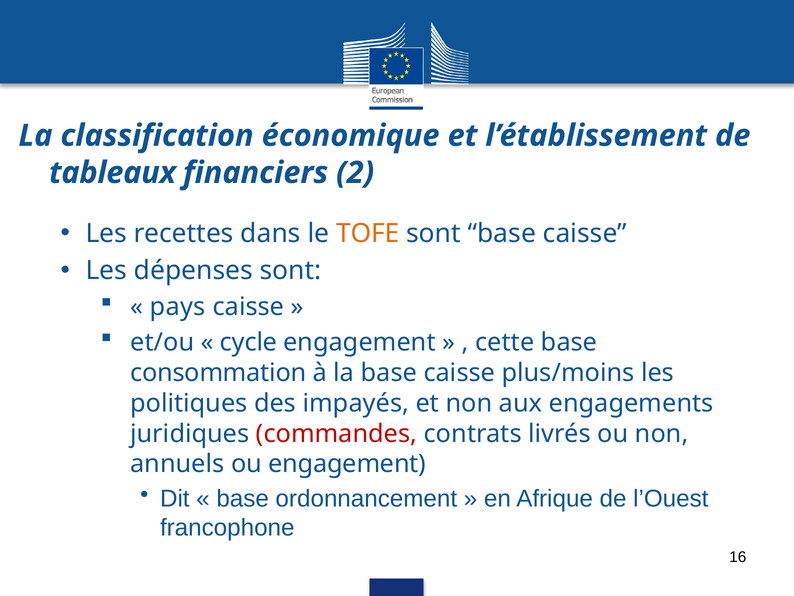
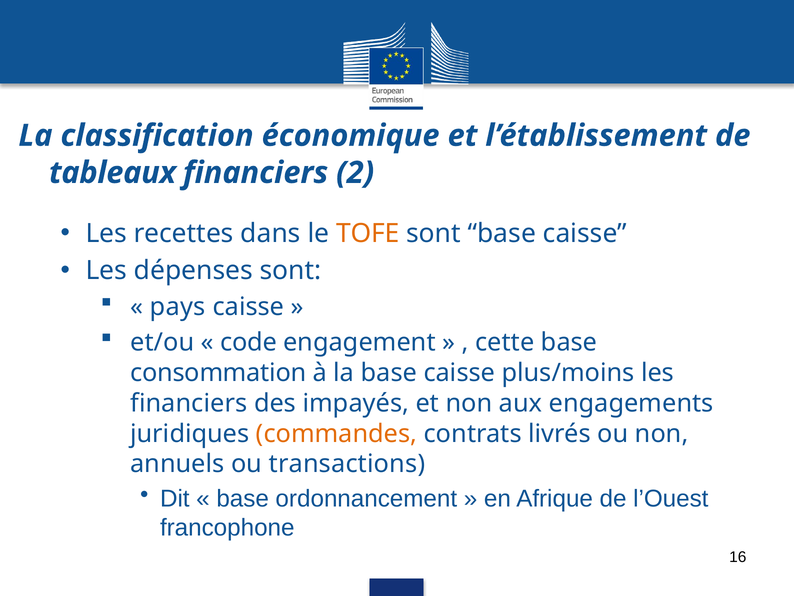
cycle: cycle -> code
politiques at (189, 403): politiques -> financiers
commandes colour: red -> orange
ou engagement: engagement -> transactions
